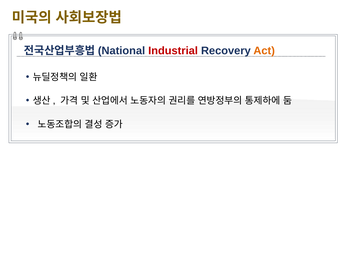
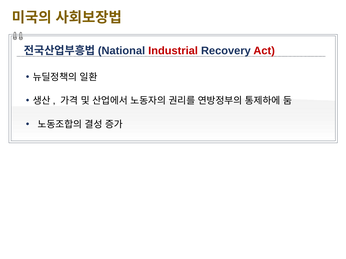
Act colour: orange -> red
